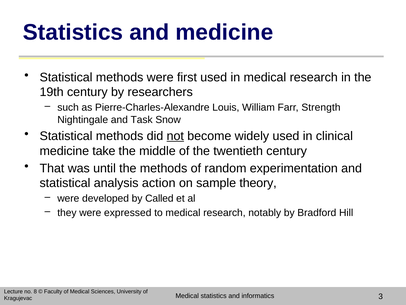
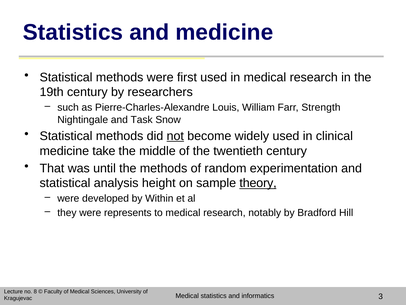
action: action -> height
theory underline: none -> present
Called: Called -> Within
expressed: expressed -> represents
